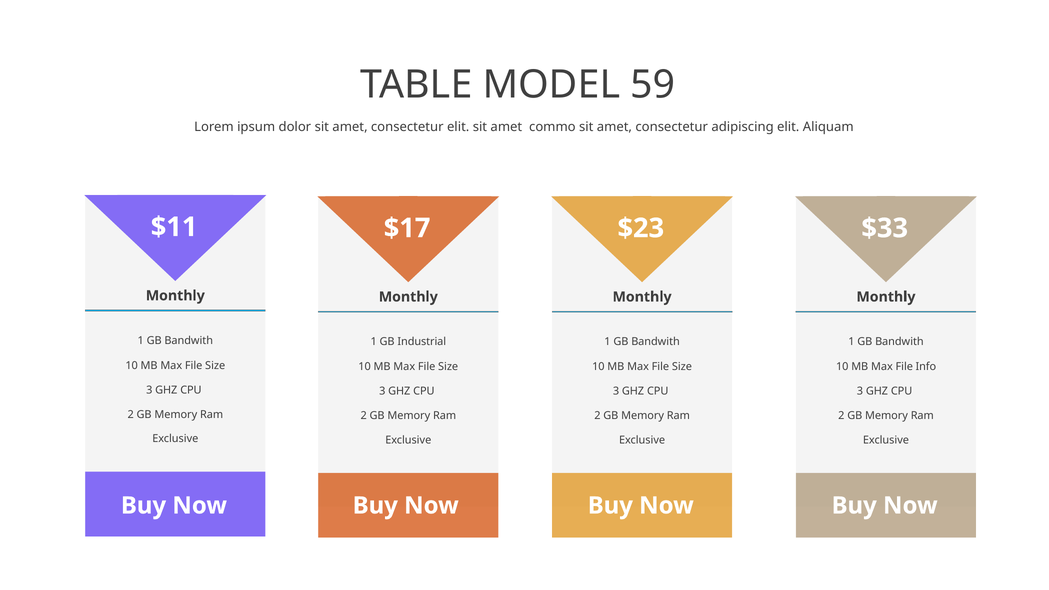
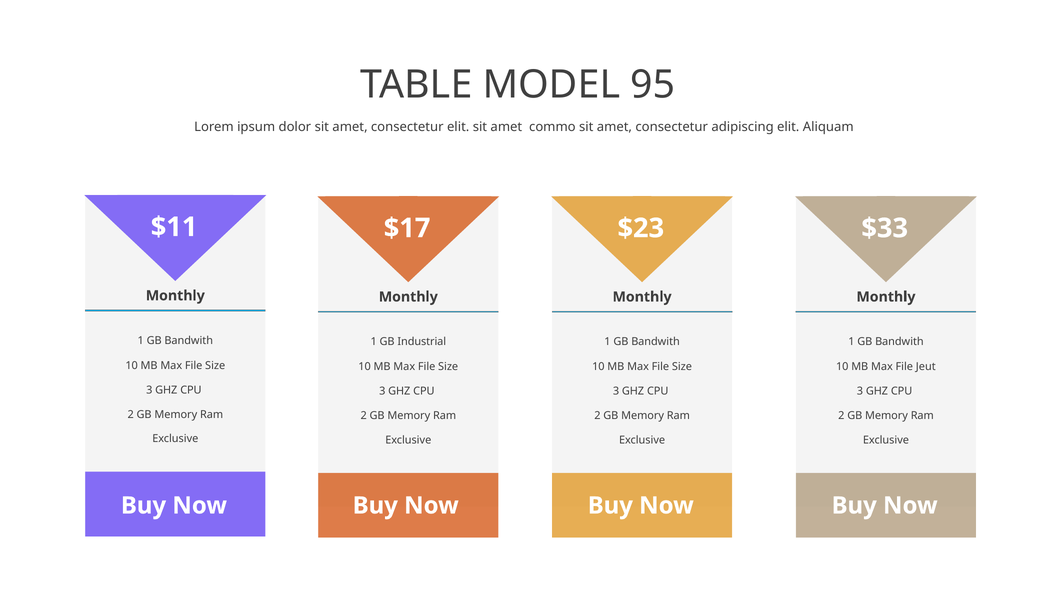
59: 59 -> 95
Info: Info -> Jeut
